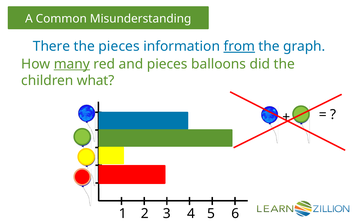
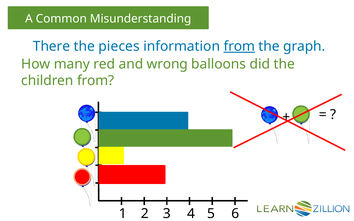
many underline: present -> none
and pieces: pieces -> wrong
children what: what -> from
